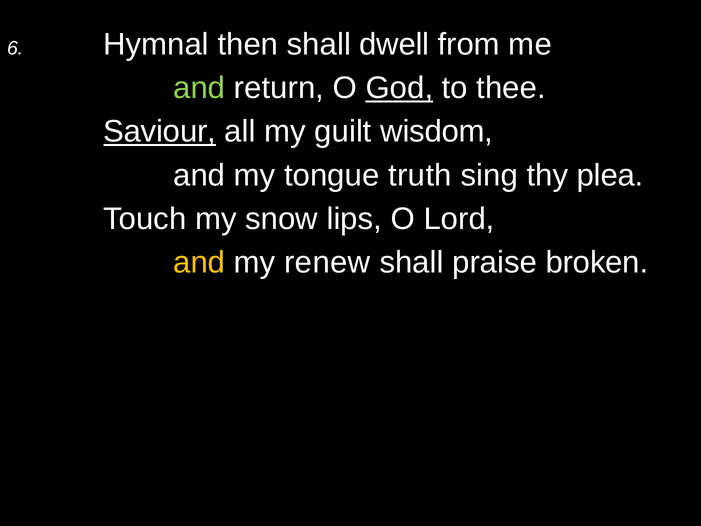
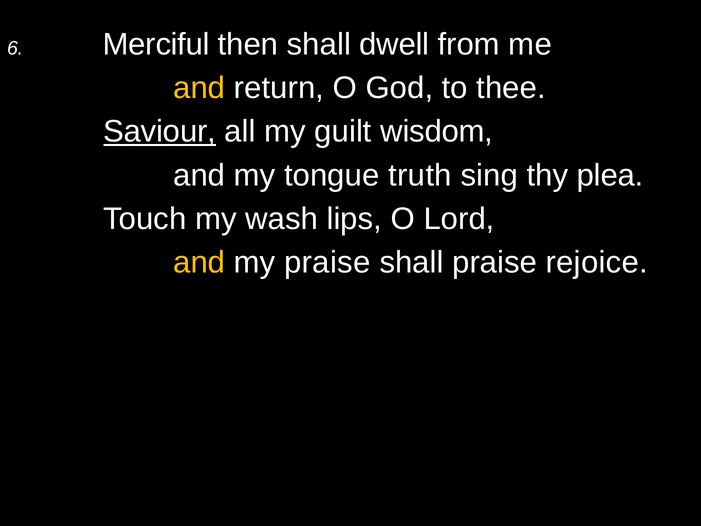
Hymnal: Hymnal -> Merciful
and at (199, 88) colour: light green -> yellow
God underline: present -> none
snow: snow -> wash
my renew: renew -> praise
broken: broken -> rejoice
